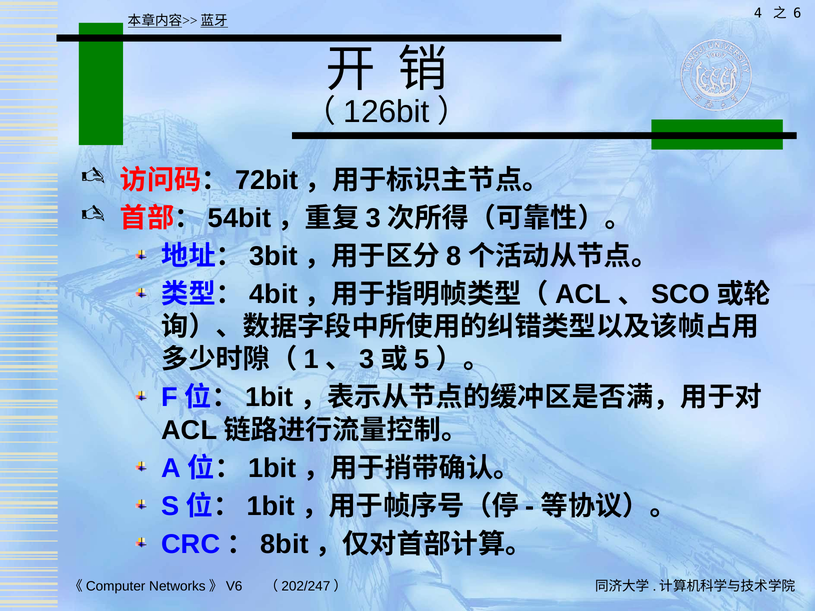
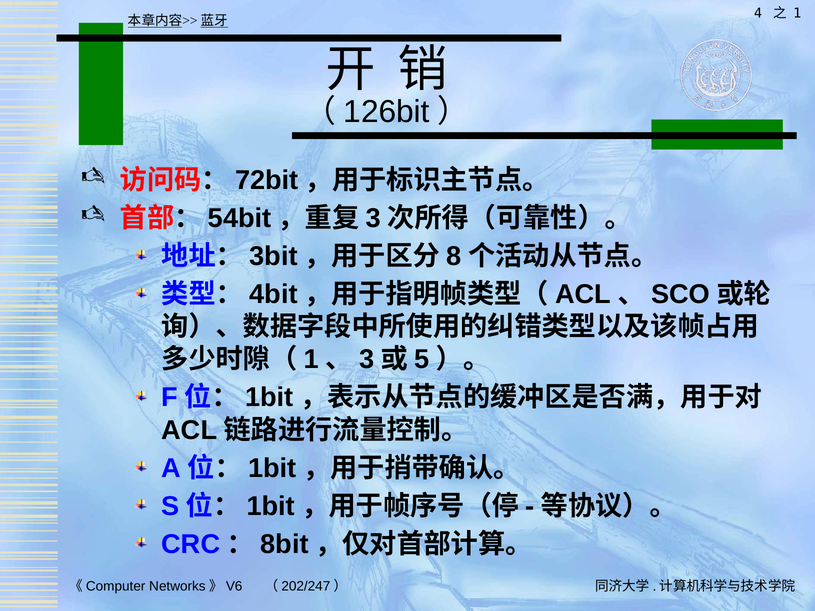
6: 6 -> 1
